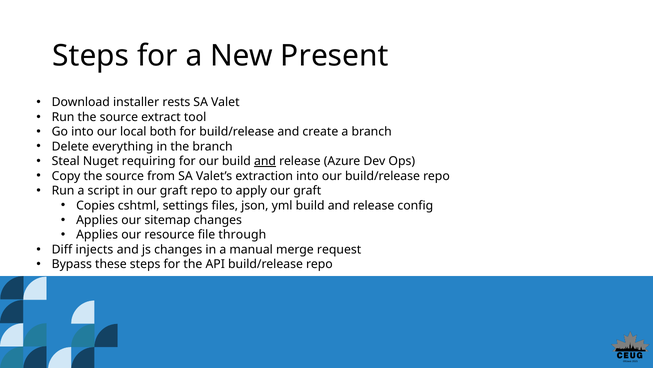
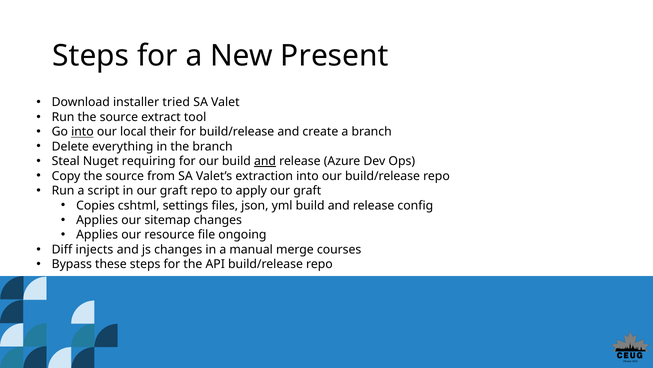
rests: rests -> tried
into at (82, 132) underline: none -> present
both: both -> their
through: through -> ongoing
request: request -> courses
